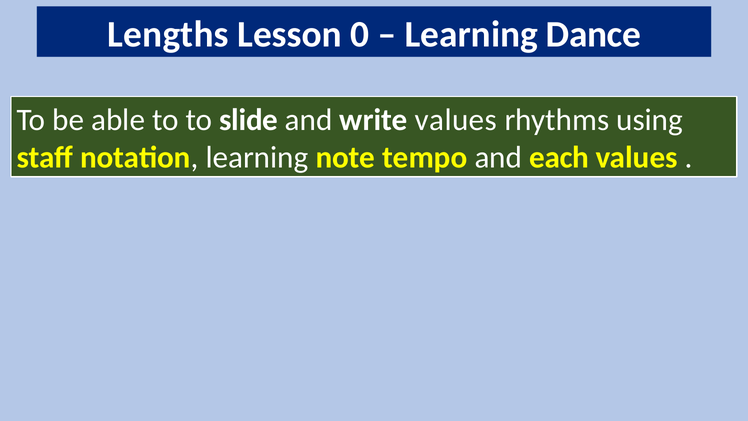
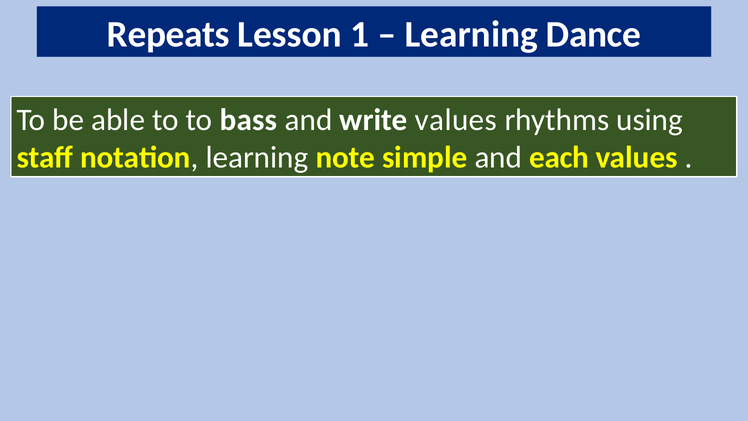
Lengths: Lengths -> Repeats
0: 0 -> 1
slide: slide -> bass
tempo: tempo -> simple
